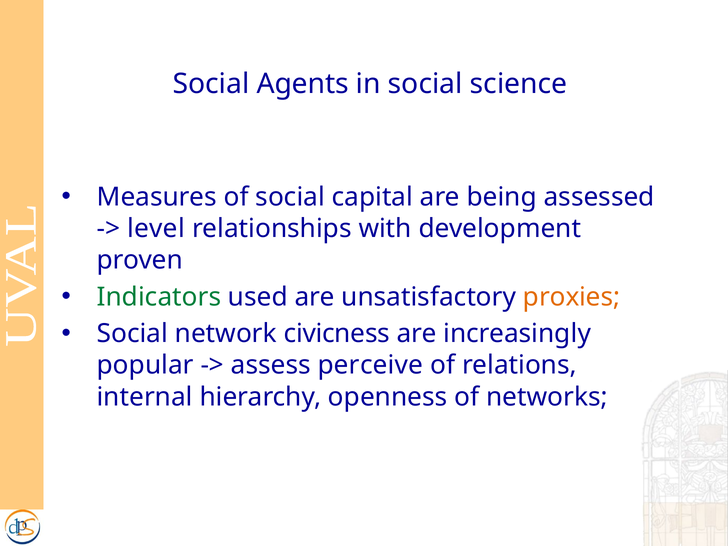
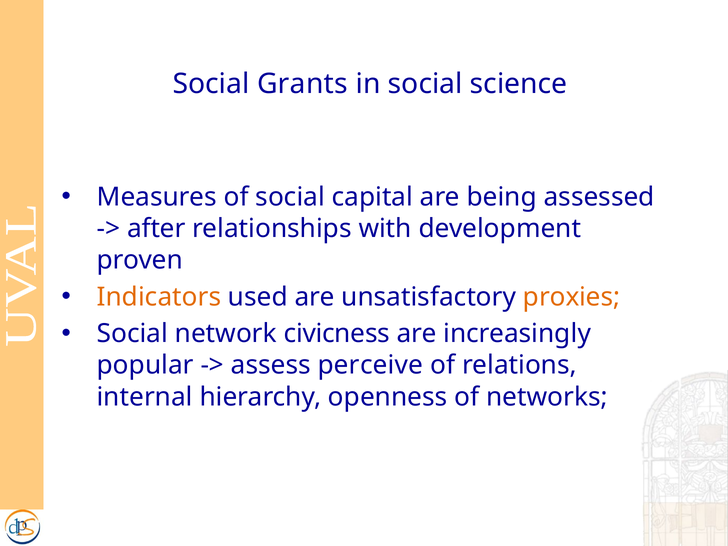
Agents: Agents -> Grants
level: level -> after
Indicators colour: green -> orange
